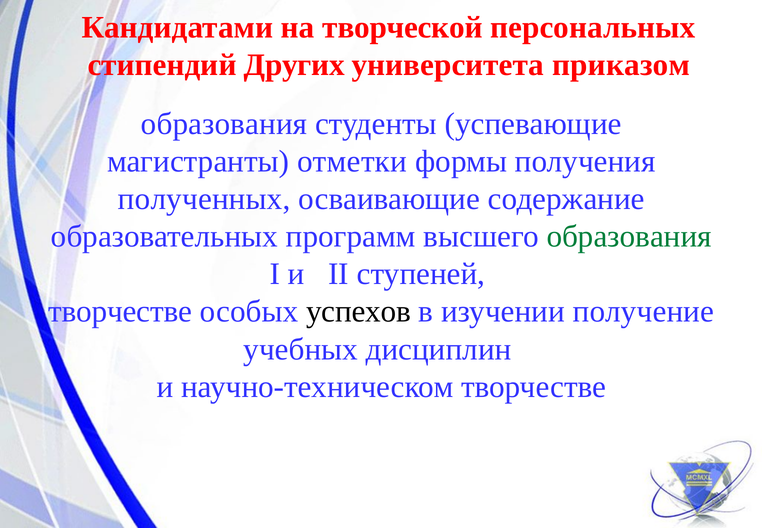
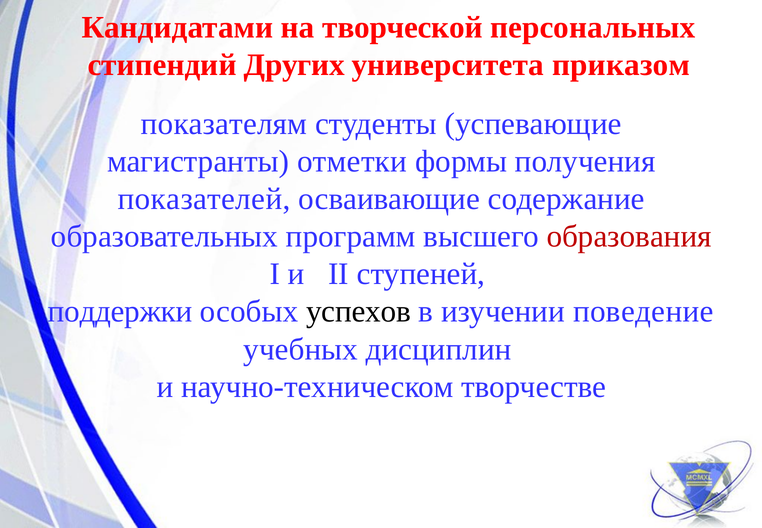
образования at (224, 124): образования -> показателям
полученных: полученных -> показателей
образования at (629, 236) colour: green -> red
творчестве at (120, 311): творчестве -> поддержки
получение: получение -> поведение
